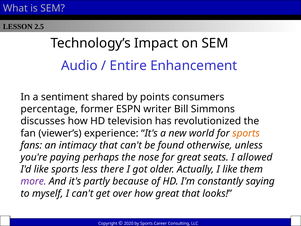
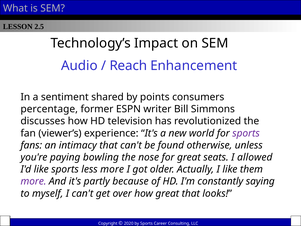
Entire: Entire -> Reach
sports at (246, 133) colour: orange -> purple
perhaps: perhaps -> bowling
less there: there -> more
